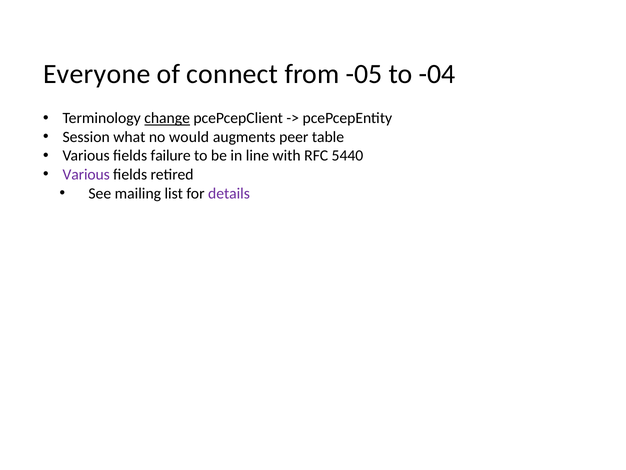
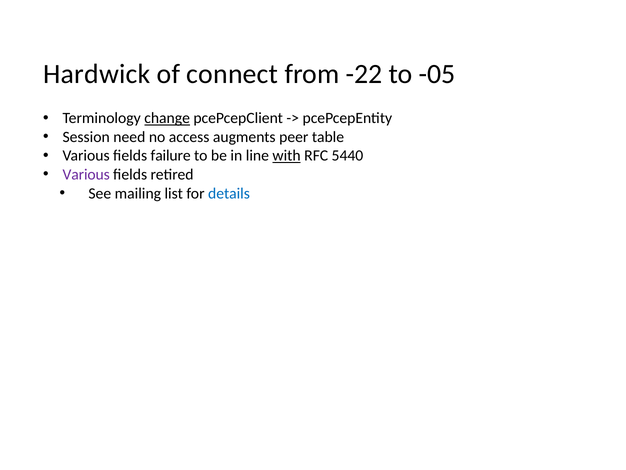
Everyone: Everyone -> Hardwick
-05: -05 -> -22
-04: -04 -> -05
what: what -> need
would: would -> access
with underline: none -> present
details colour: purple -> blue
